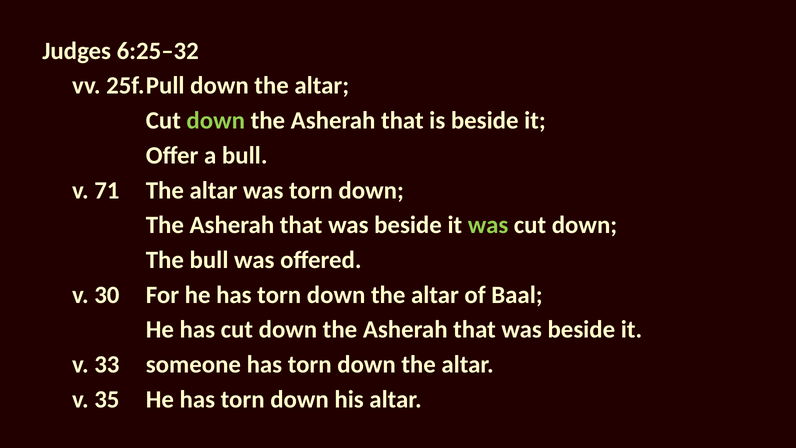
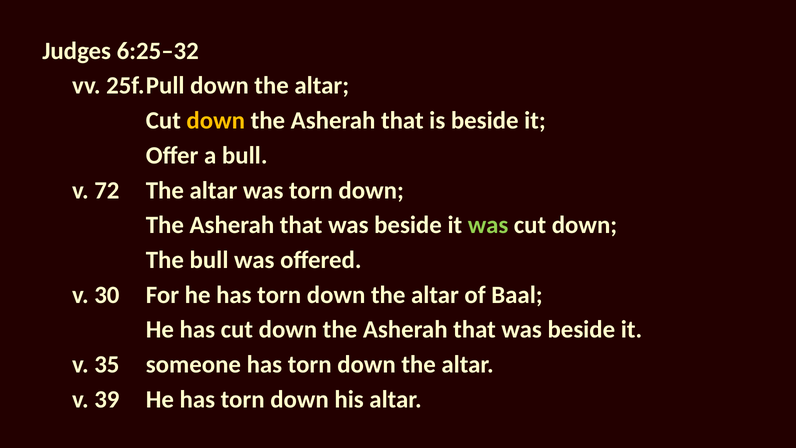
down at (216, 121) colour: light green -> yellow
71: 71 -> 72
33: 33 -> 35
35: 35 -> 39
